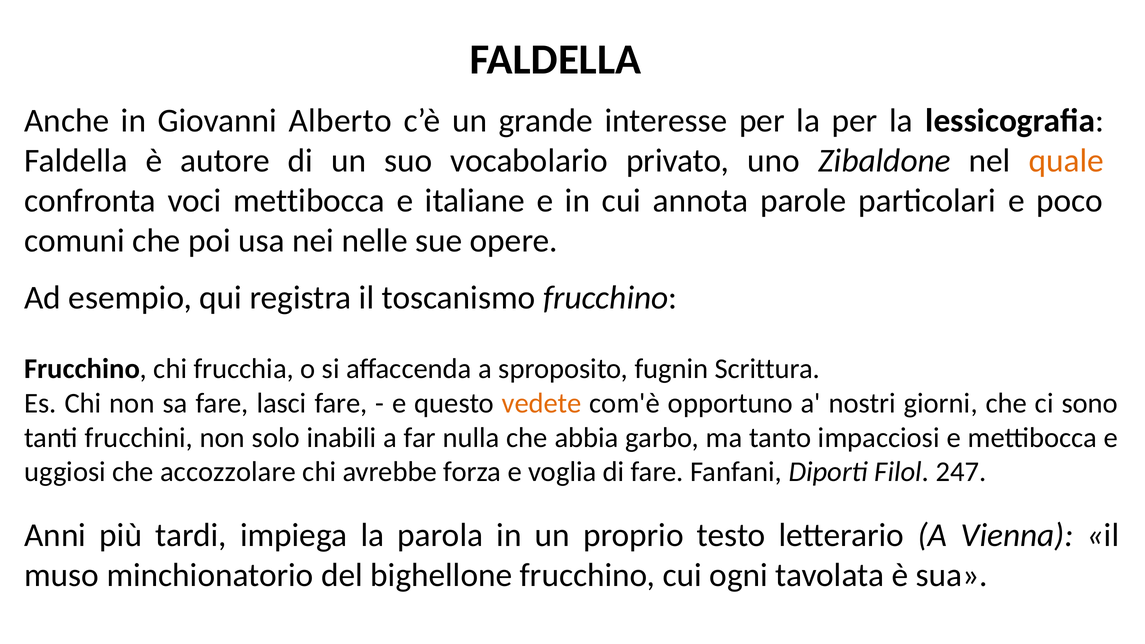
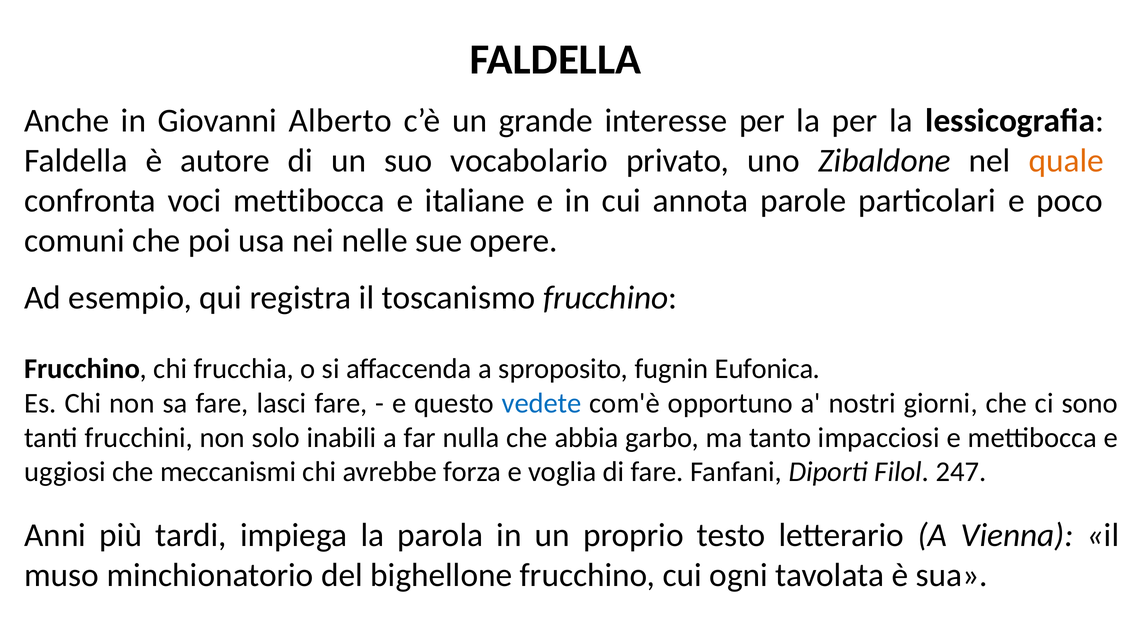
Scrittura: Scrittura -> Eufonica
vedete colour: orange -> blue
accozzolare: accozzolare -> meccanismi
